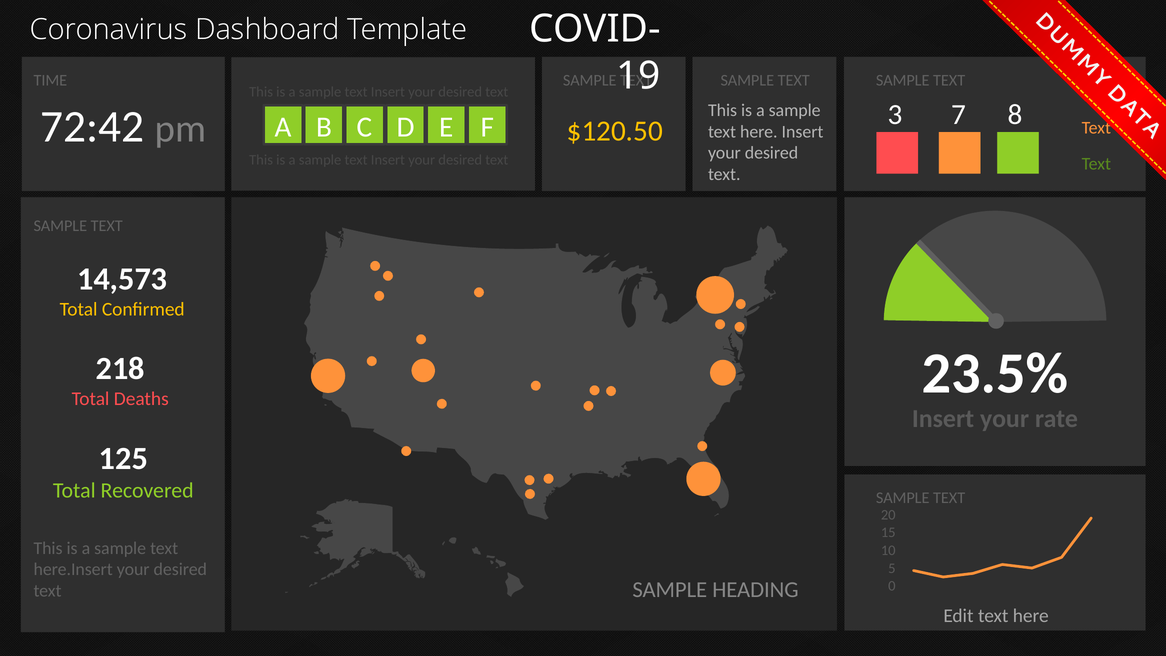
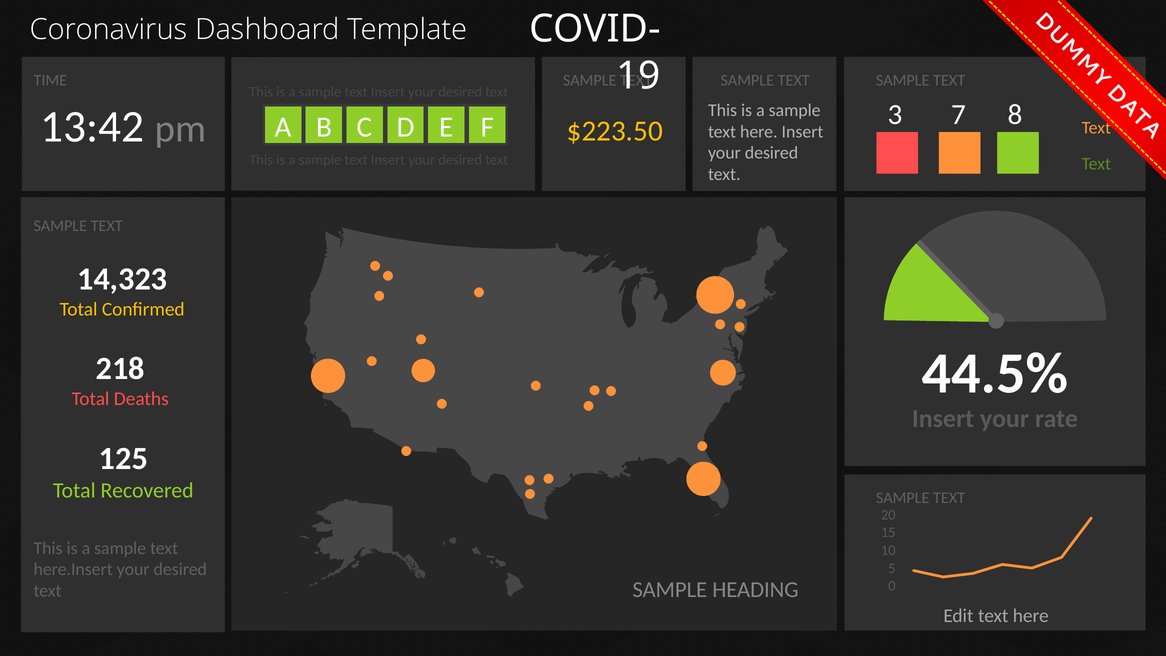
72:42: 72:42 -> 13:42
$120.50: $120.50 -> $223.50
14,573: 14,573 -> 14,323
23.5%: 23.5% -> 44.5%
